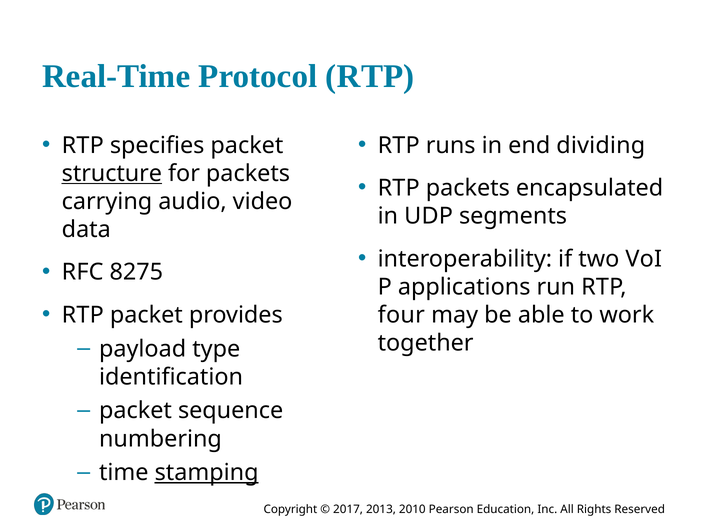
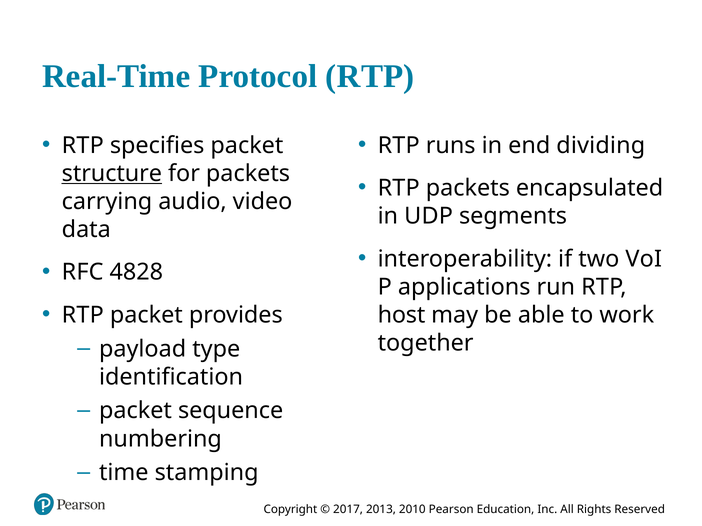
8275: 8275 -> 4828
four: four -> host
stamping underline: present -> none
